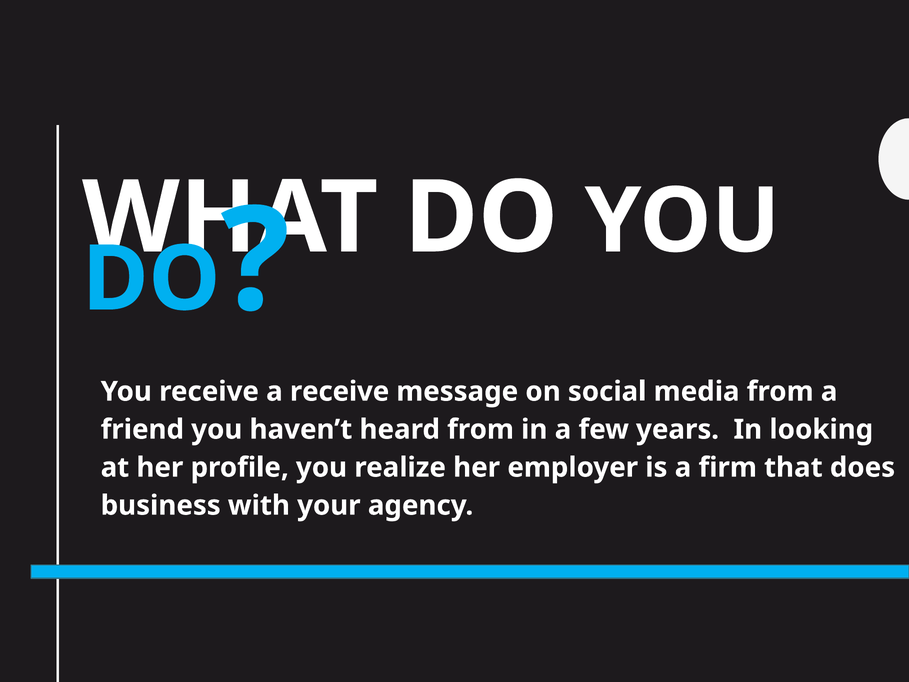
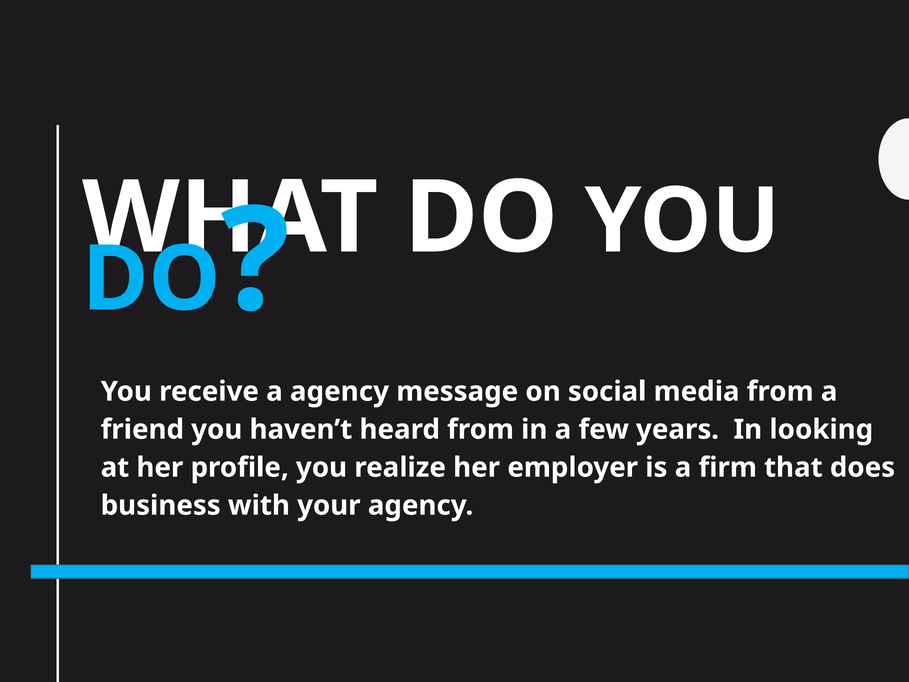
a receive: receive -> agency
